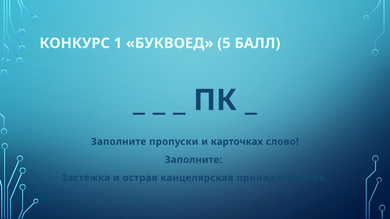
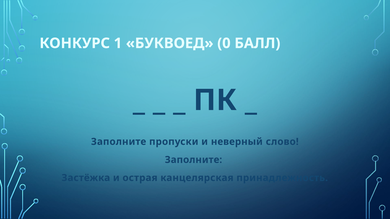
5: 5 -> 0
карточках: карточках -> неверный
